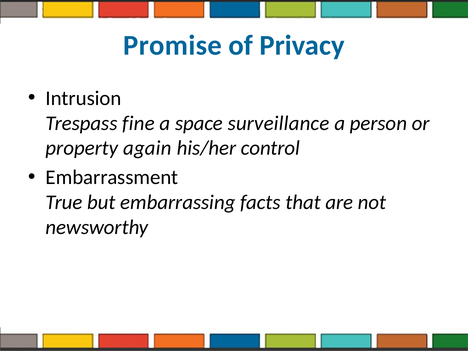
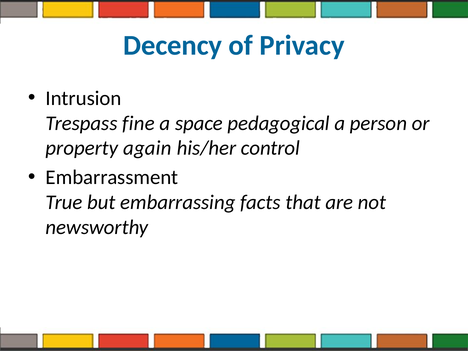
Promise: Promise -> Decency
surveillance: surveillance -> pedagogical
